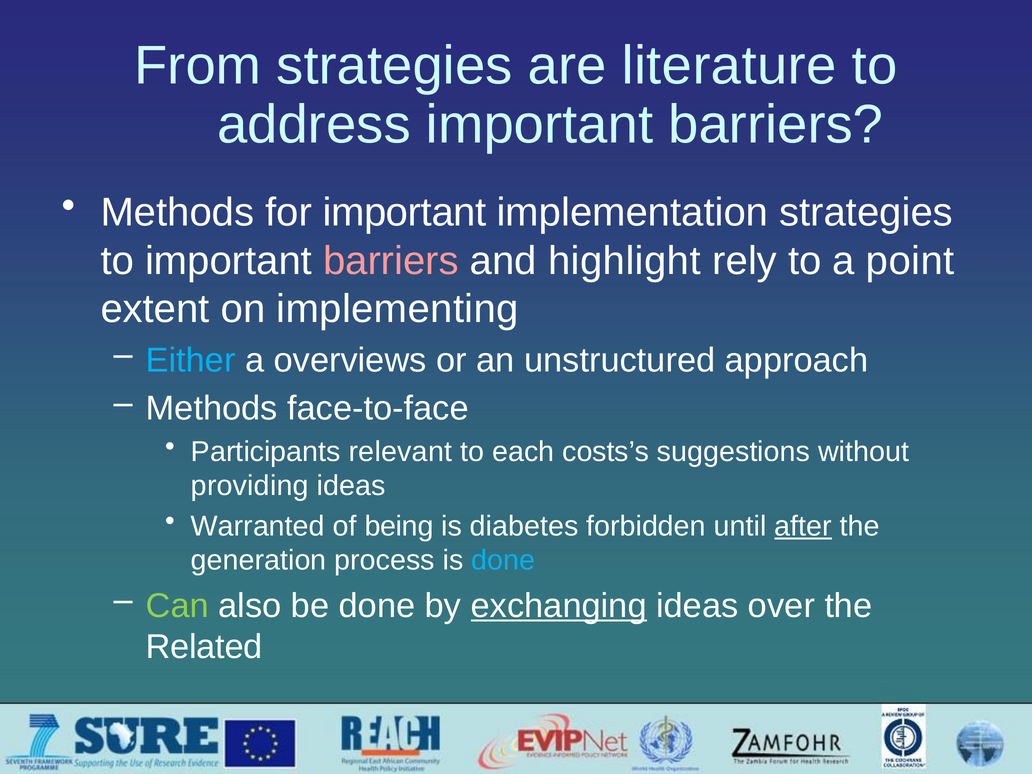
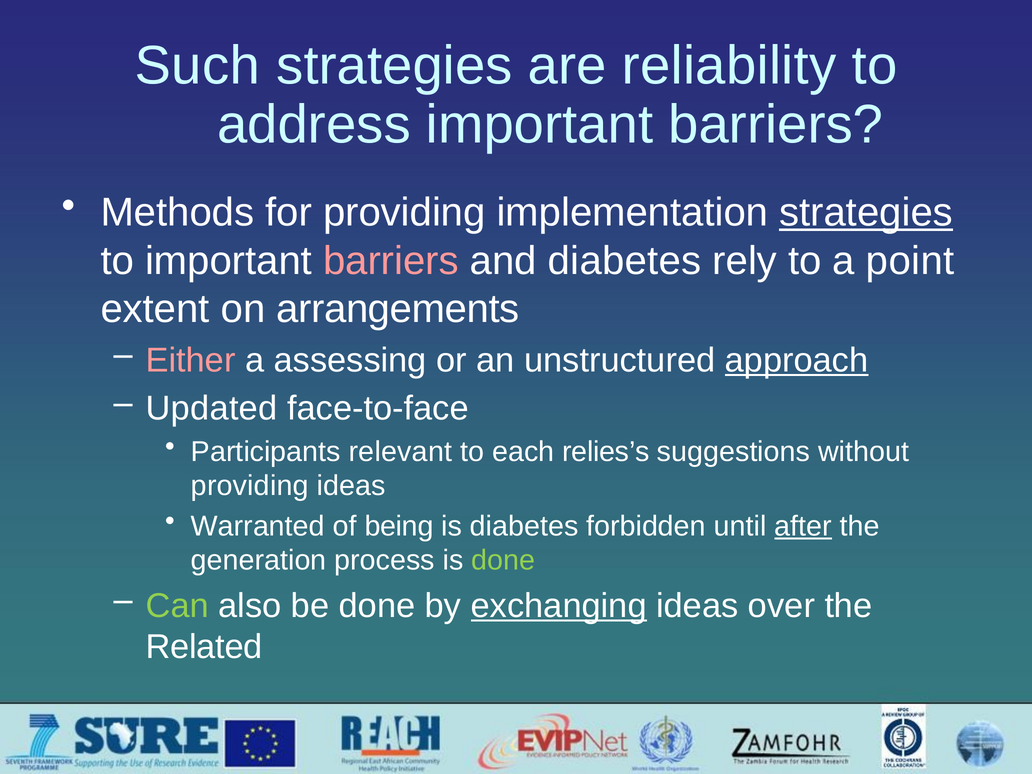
From: From -> Such
literature: literature -> reliability
for important: important -> providing
strategies at (866, 213) underline: none -> present
and highlight: highlight -> diabetes
implementing: implementing -> arrangements
Either colour: light blue -> pink
overviews: overviews -> assessing
approach underline: none -> present
Methods at (212, 408): Methods -> Updated
costs’s: costs’s -> relies’s
done at (503, 561) colour: light blue -> light green
